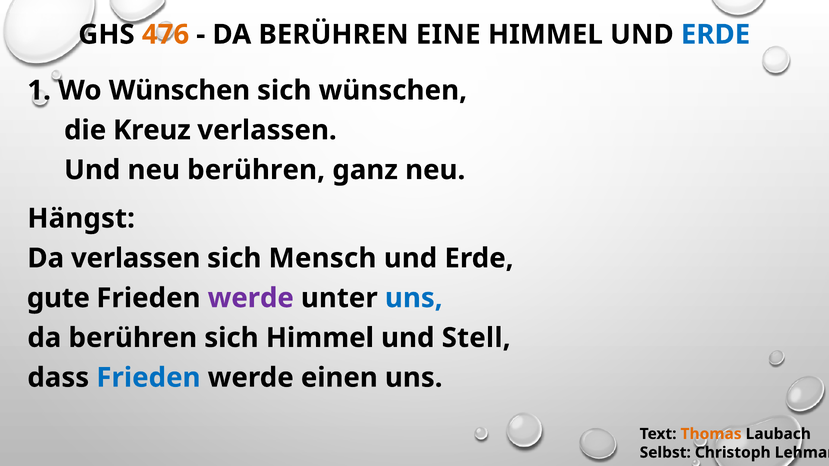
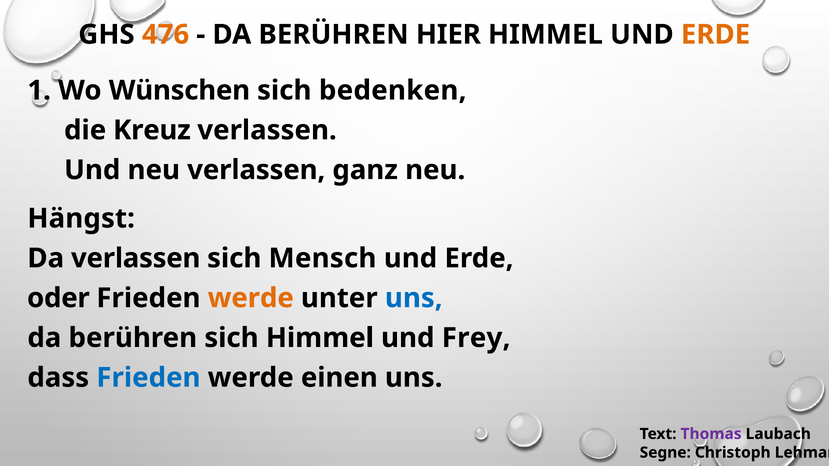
EINE: EINE -> HIER
ERDE at (716, 35) colour: blue -> orange
sich wünschen: wünschen -> bedenken
neu berühren: berühren -> verlassen
gute: gute -> oder
werde at (251, 298) colour: purple -> orange
Stell: Stell -> Frey
Thomas colour: orange -> purple
Selbst: Selbst -> Segne
